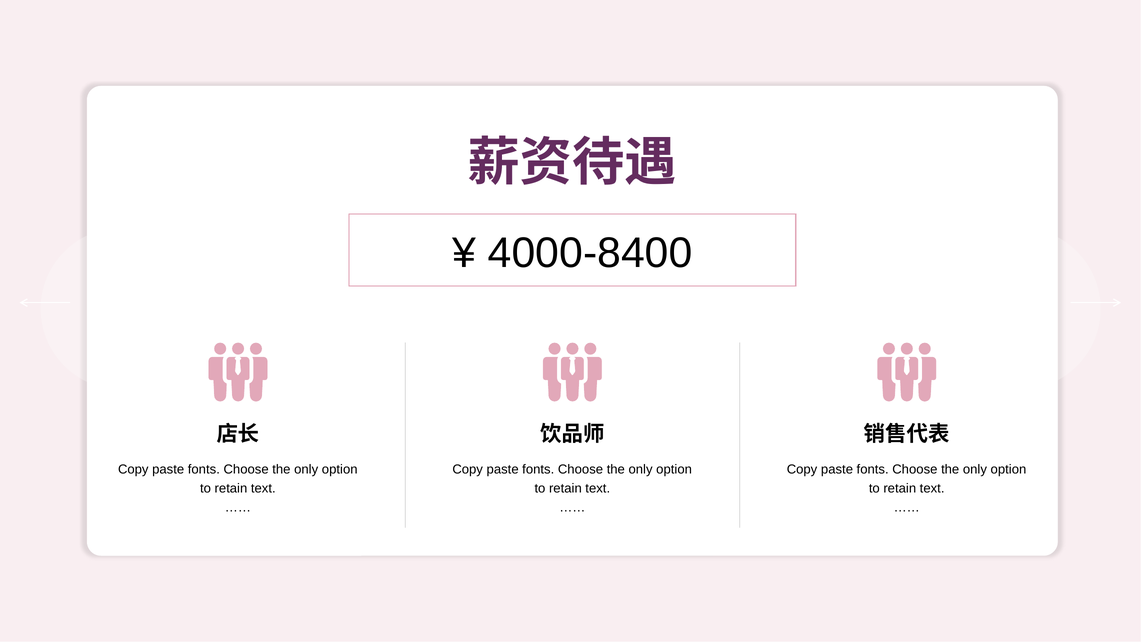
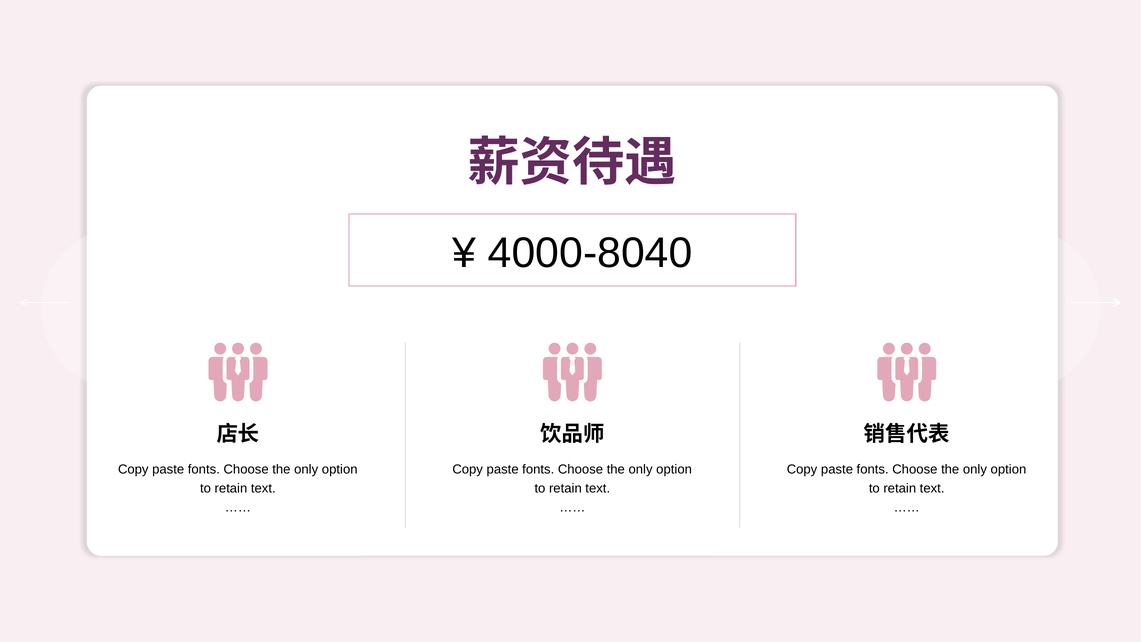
4000-8400: 4000-8400 -> 4000-8040
